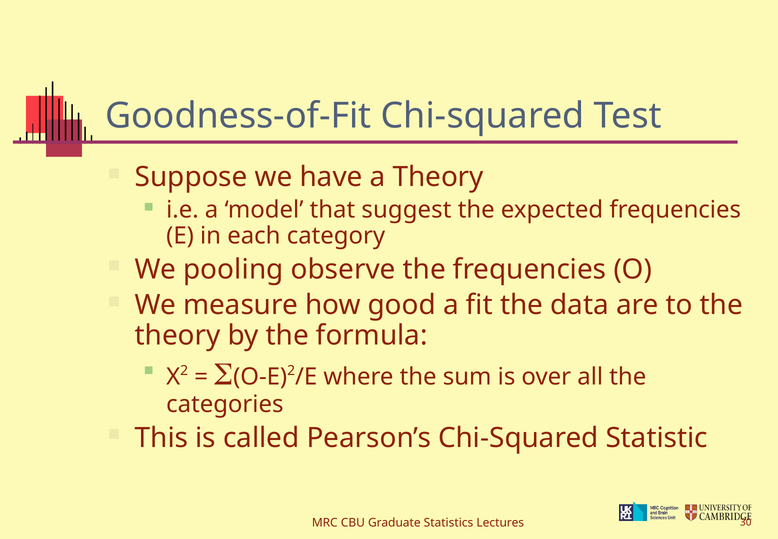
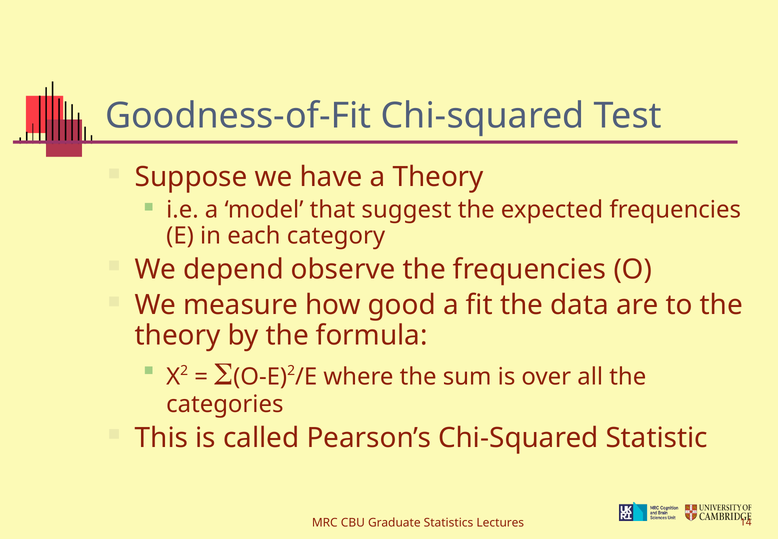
pooling: pooling -> depend
30: 30 -> 14
